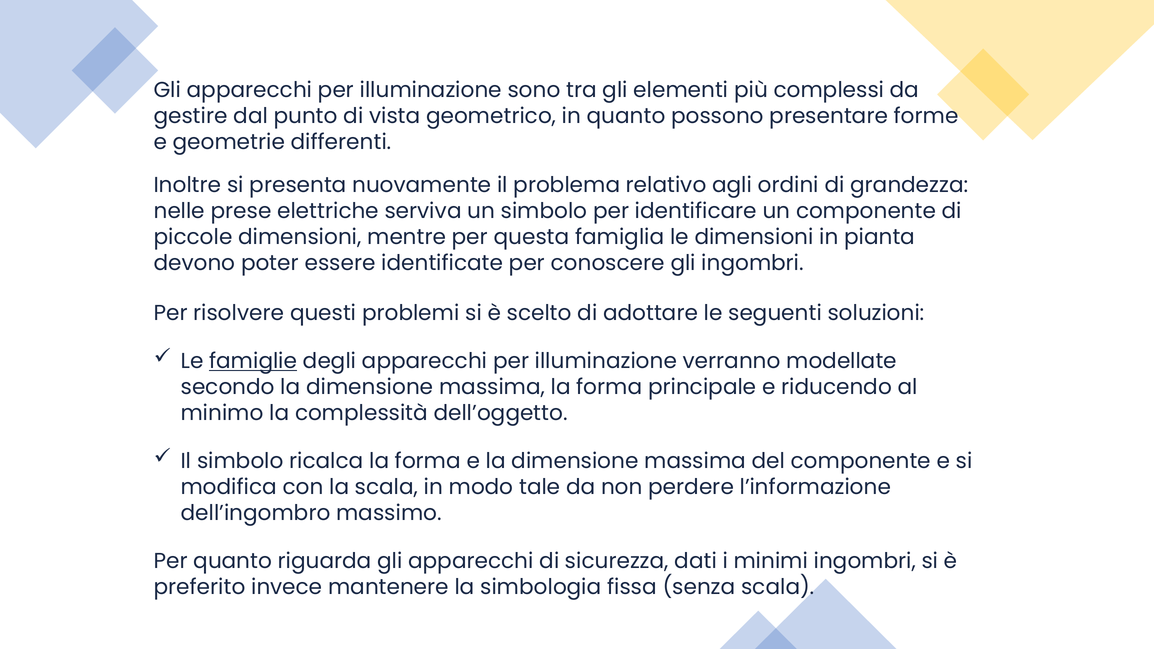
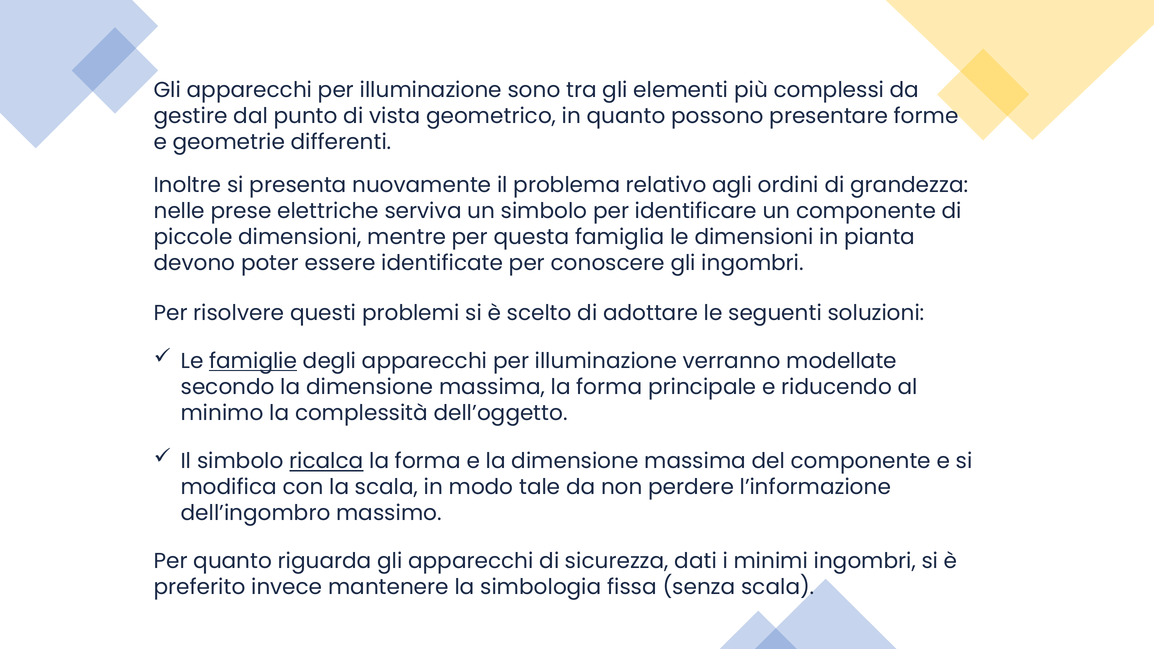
ricalca underline: none -> present
